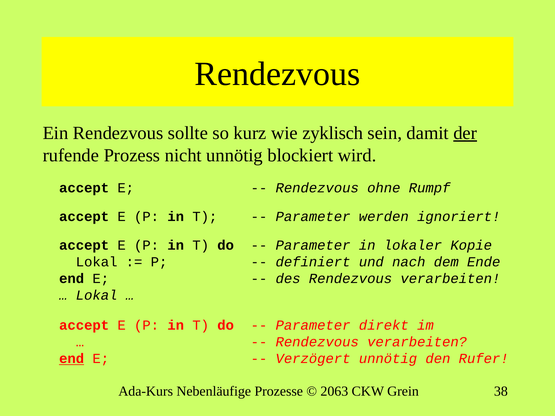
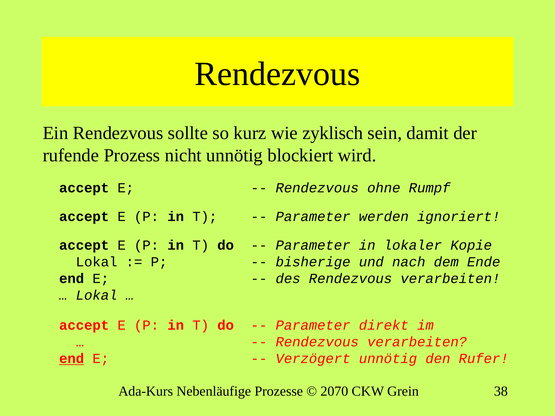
der underline: present -> none
definiert: definiert -> bisherige
2063: 2063 -> 2070
